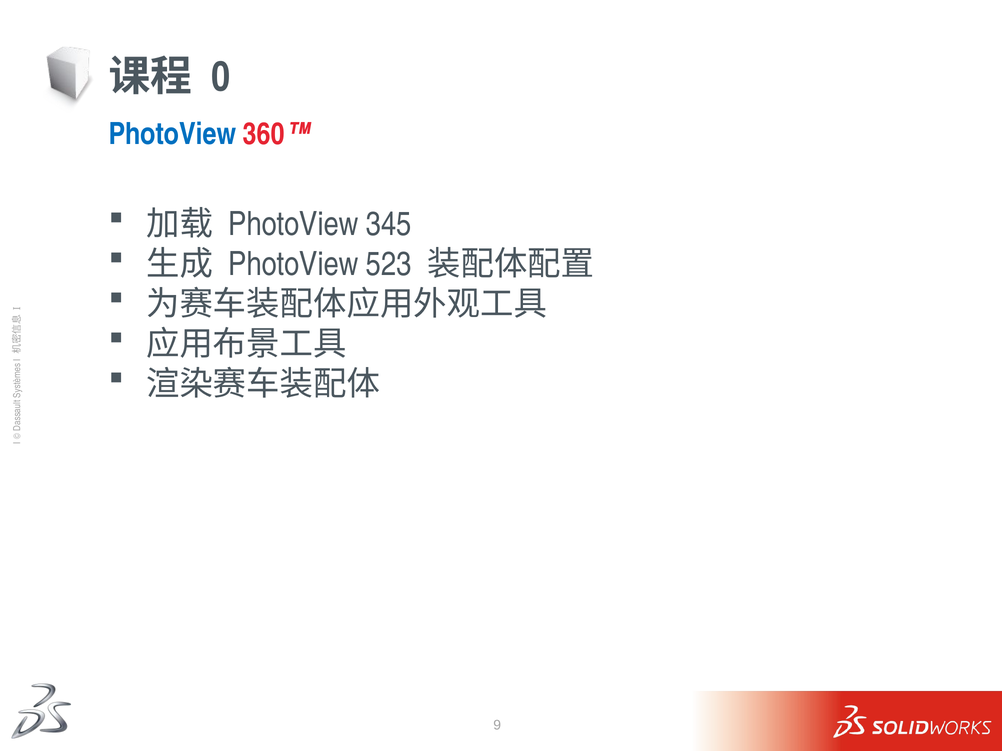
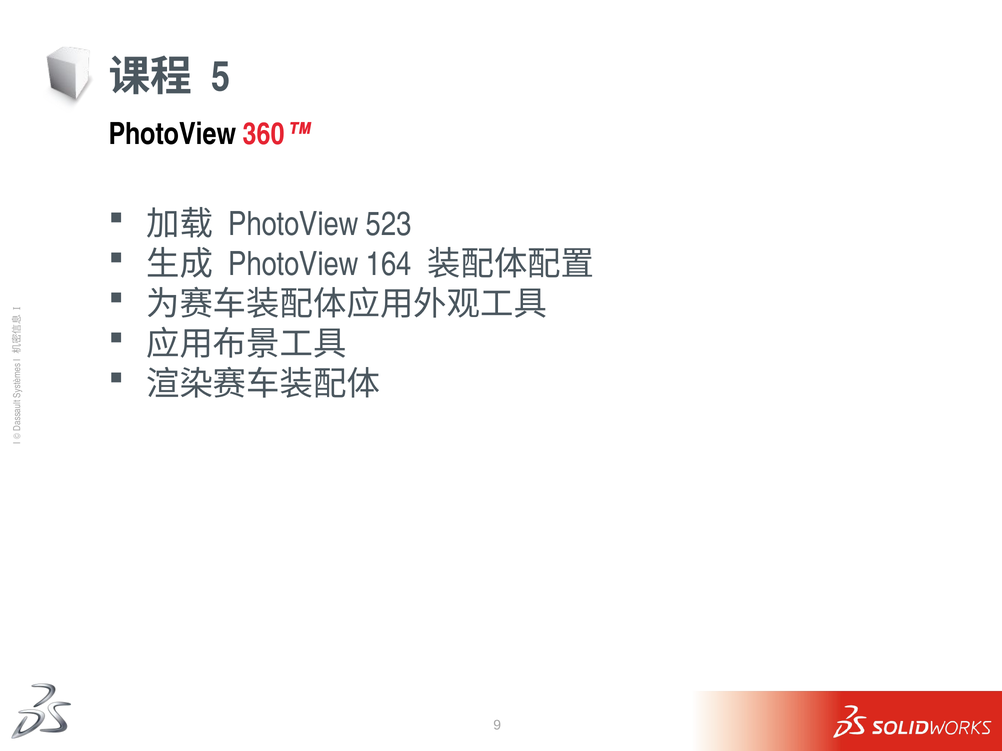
0: 0 -> 5
PhotoView at (172, 134) colour: blue -> black
345: 345 -> 523
523: 523 -> 164
